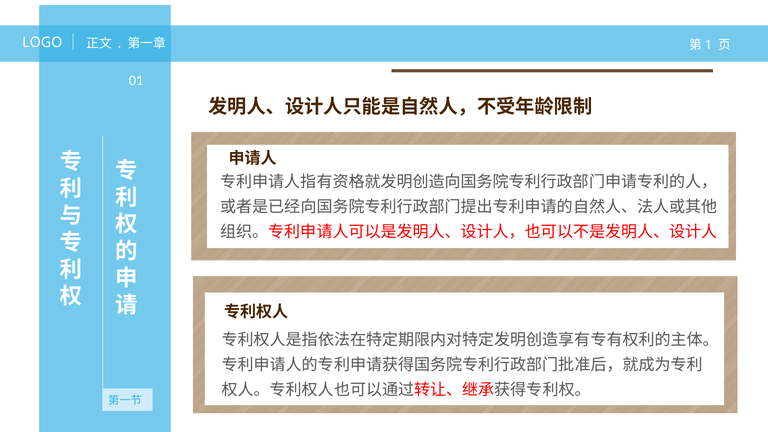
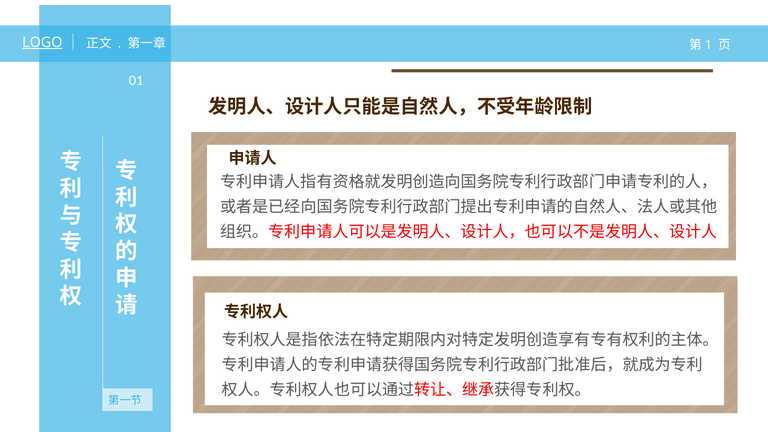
LOGO underline: none -> present
